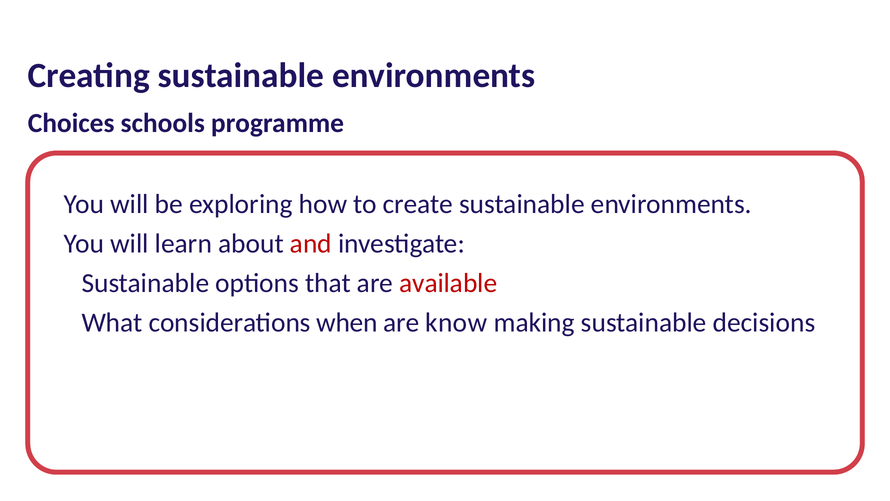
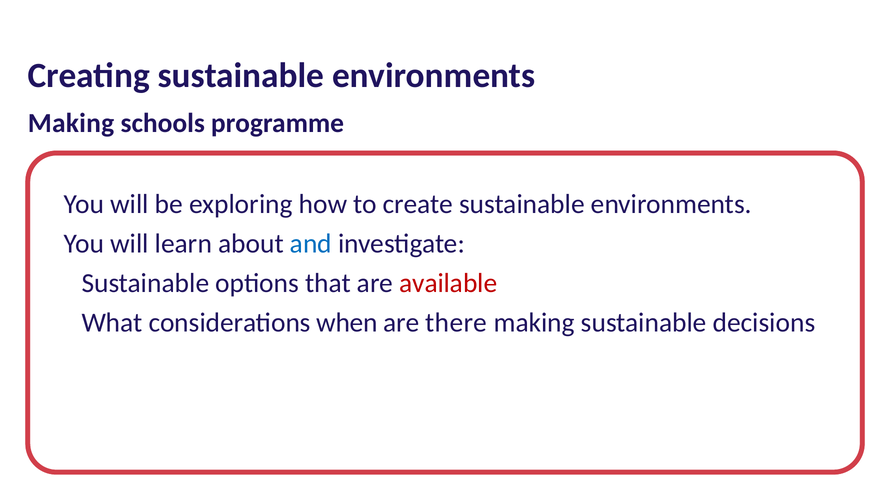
Choices at (71, 123): Choices -> Making
and colour: red -> blue
know: know -> there
